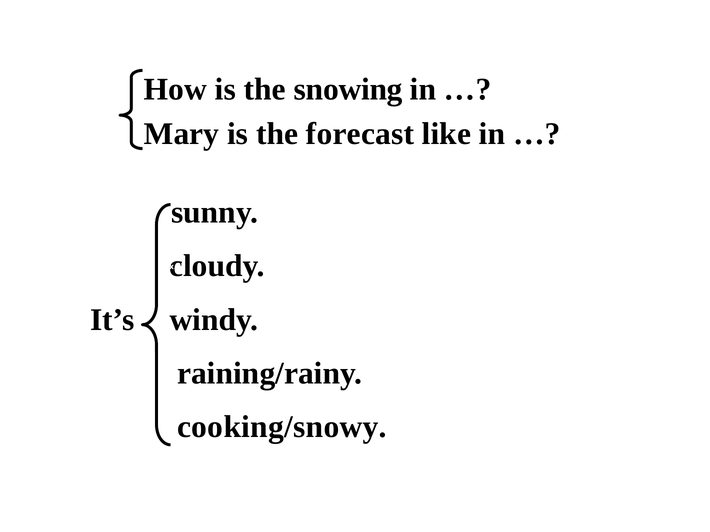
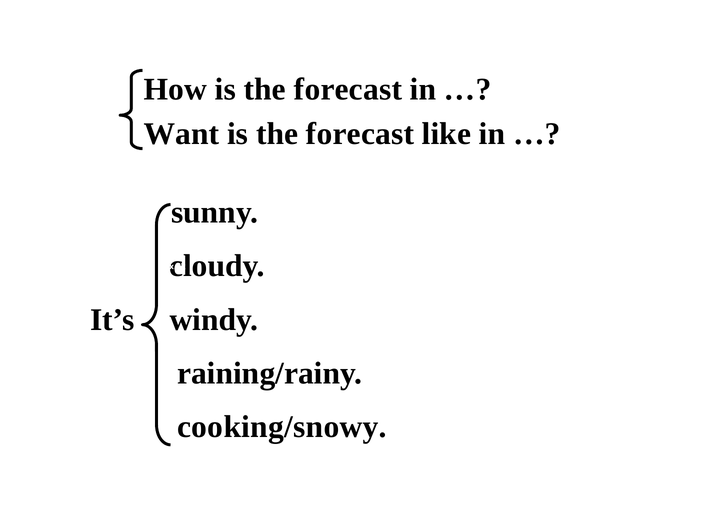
How is the snowing: snowing -> forecast
Mary: Mary -> Want
